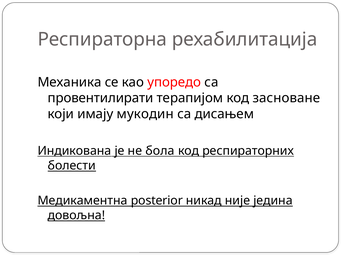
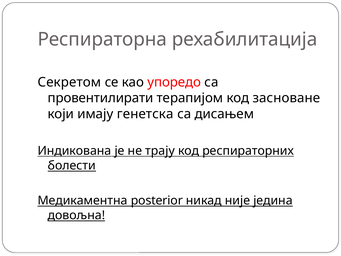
Механика: Механика -> Секретом
мукодин: мукодин -> генетска
бола: бола -> трају
